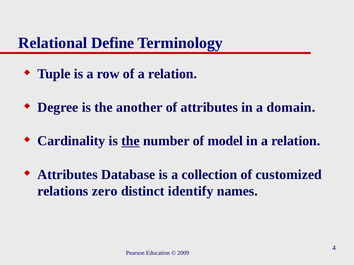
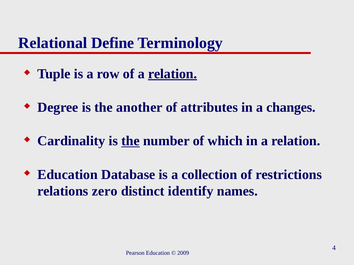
relation at (173, 74) underline: none -> present
domain: domain -> changes
model: model -> which
Attributes at (68, 175): Attributes -> Education
customized: customized -> restrictions
